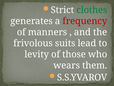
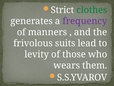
frequency colour: red -> purple
